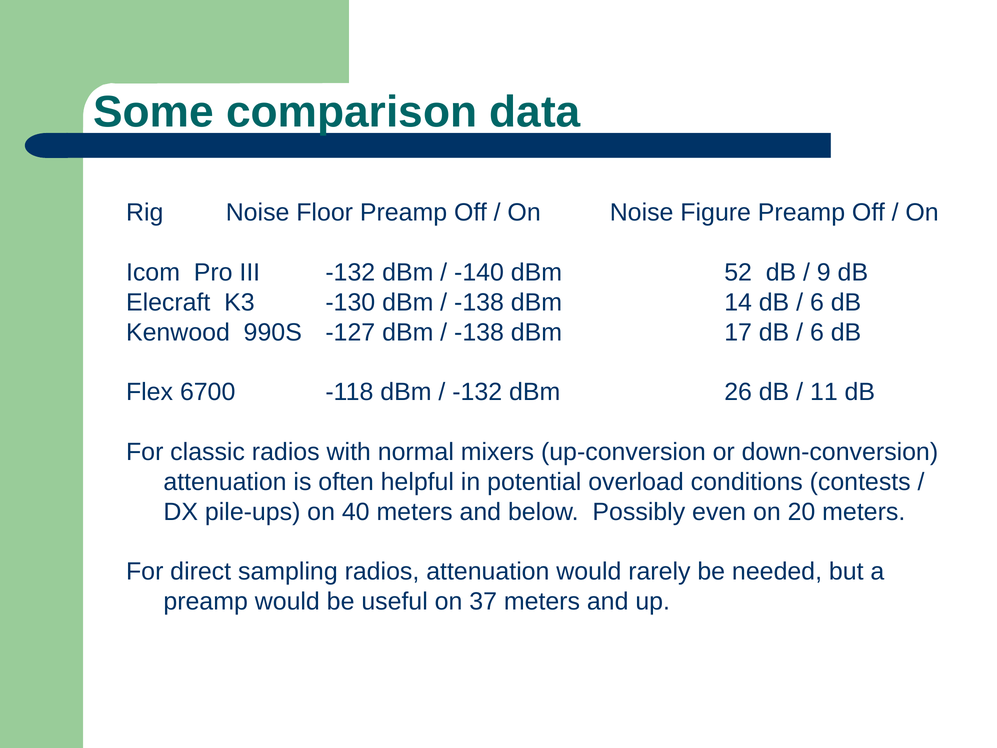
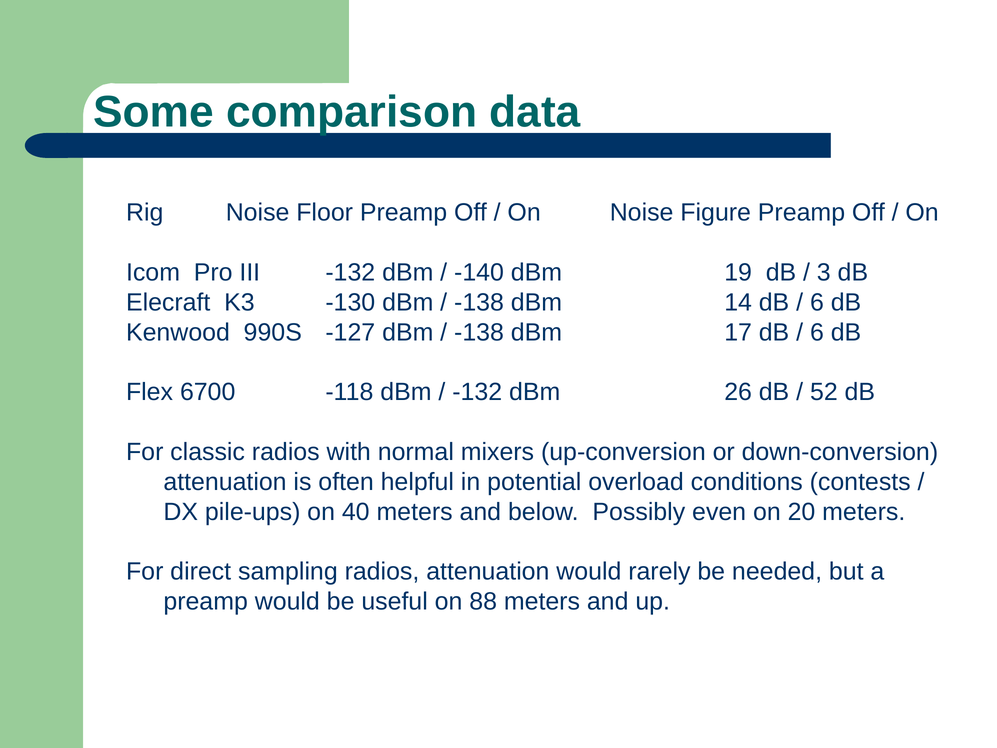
52: 52 -> 19
9: 9 -> 3
11: 11 -> 52
37: 37 -> 88
